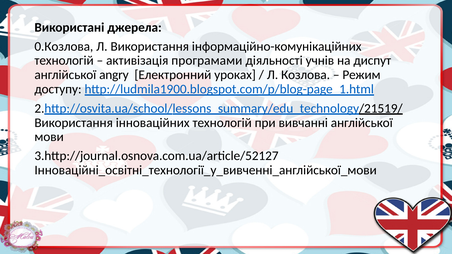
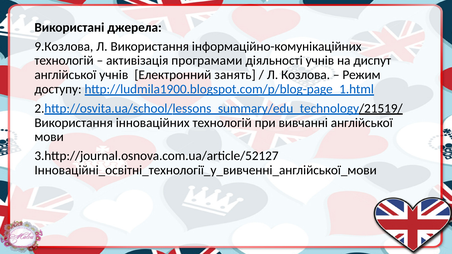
0.Козлова: 0.Козлова -> 9.Козлова
англійської angry: angry -> учнів
уроках: уроках -> занять
